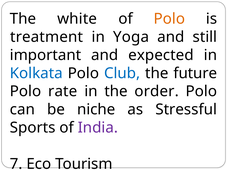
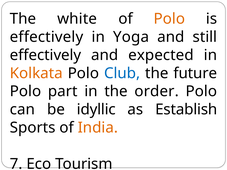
treatment at (47, 37): treatment -> effectively
important at (45, 55): important -> effectively
Kolkata colour: blue -> orange
rate: rate -> part
niche: niche -> idyllic
Stressful: Stressful -> Establish
India colour: purple -> orange
